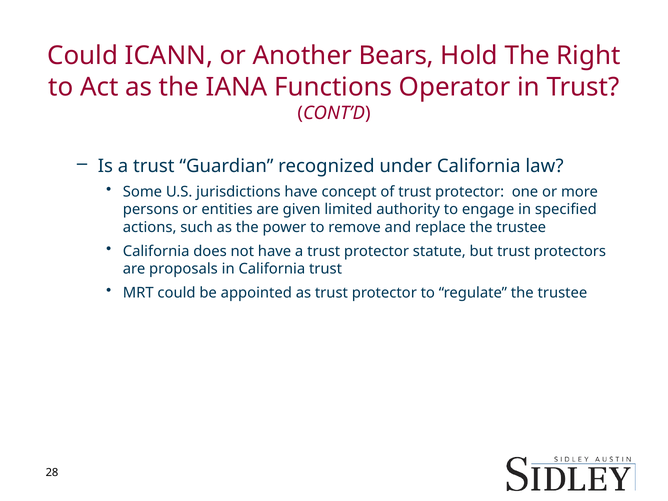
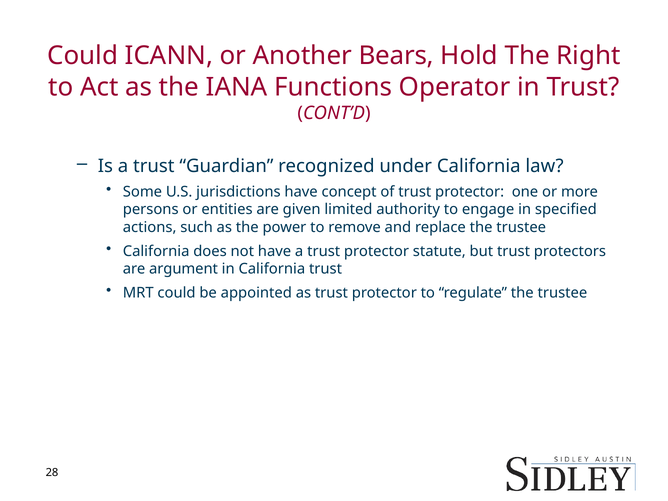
proposals: proposals -> argument
